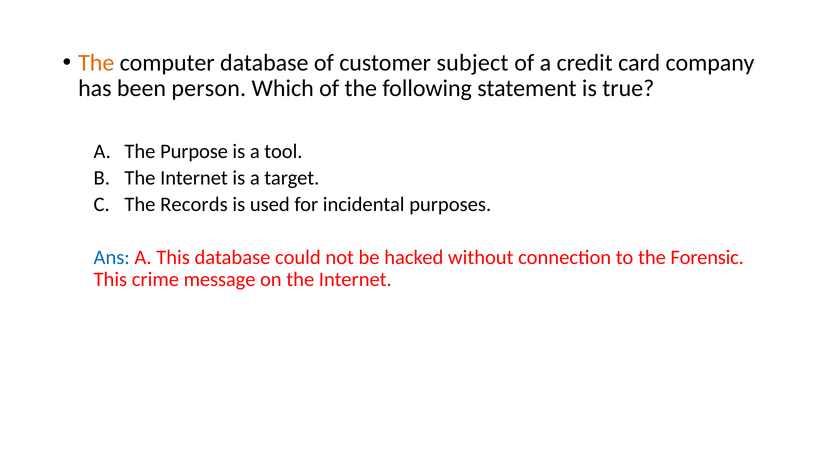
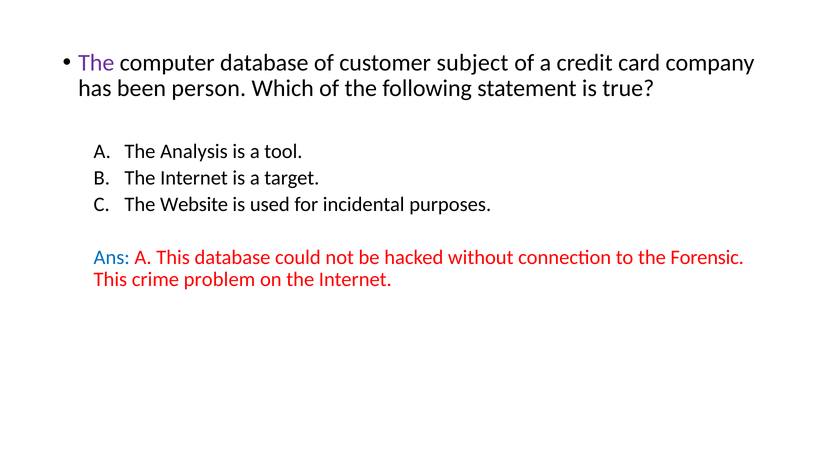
The at (96, 63) colour: orange -> purple
Purpose: Purpose -> Analysis
Records: Records -> Website
message: message -> problem
